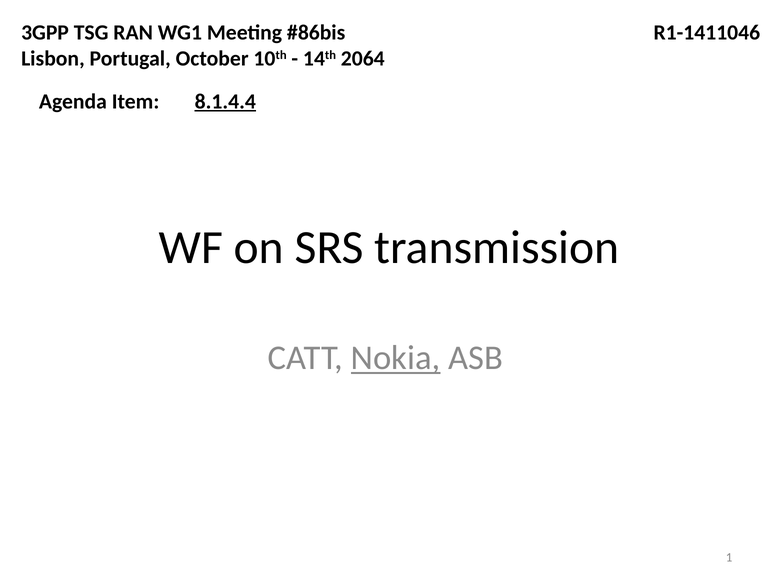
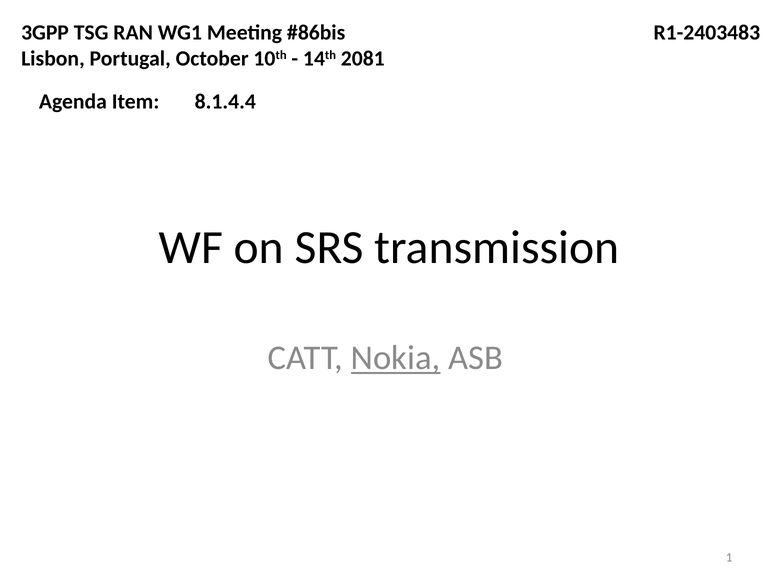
R1-1411046: R1-1411046 -> R1-2403483
2064: 2064 -> 2081
8.1.4.4 underline: present -> none
